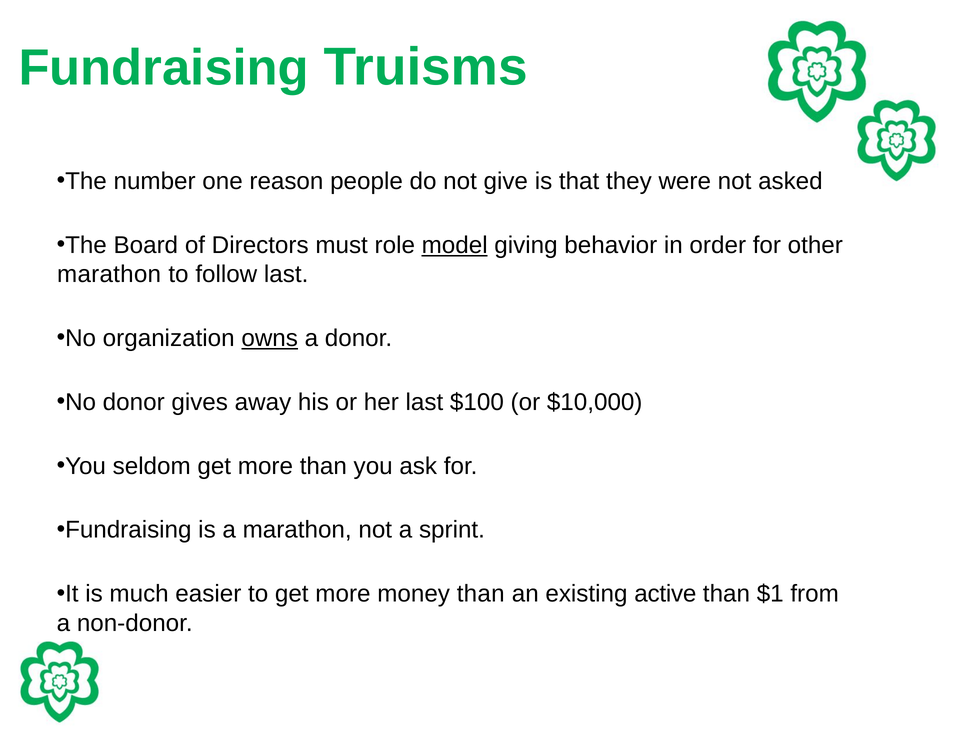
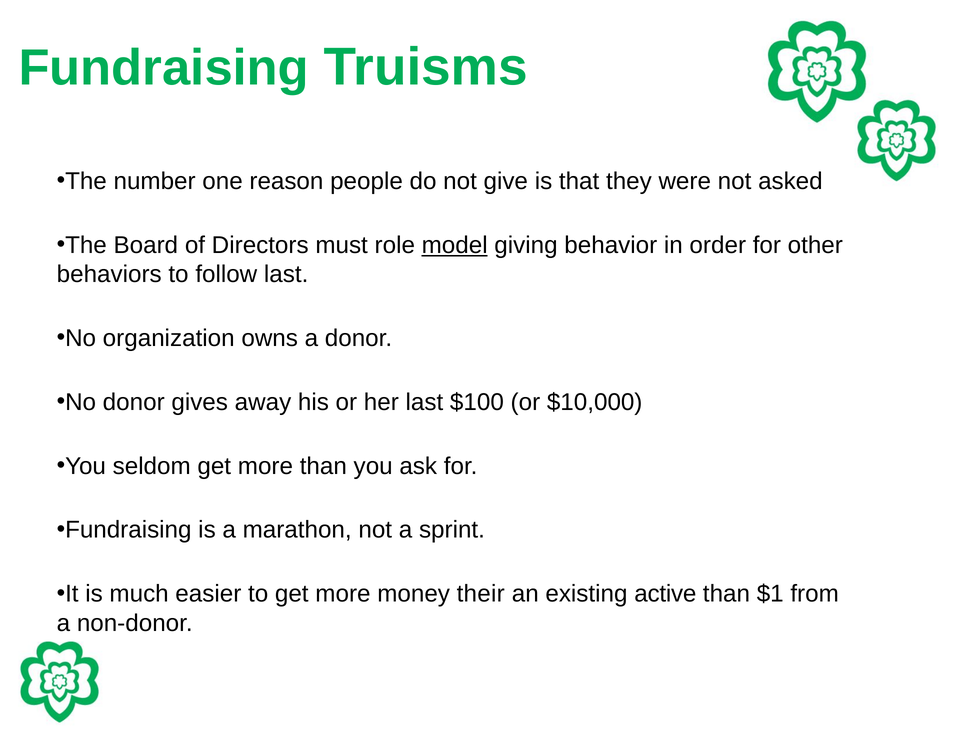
marathon at (109, 274): marathon -> behaviors
owns underline: present -> none
money than: than -> their
